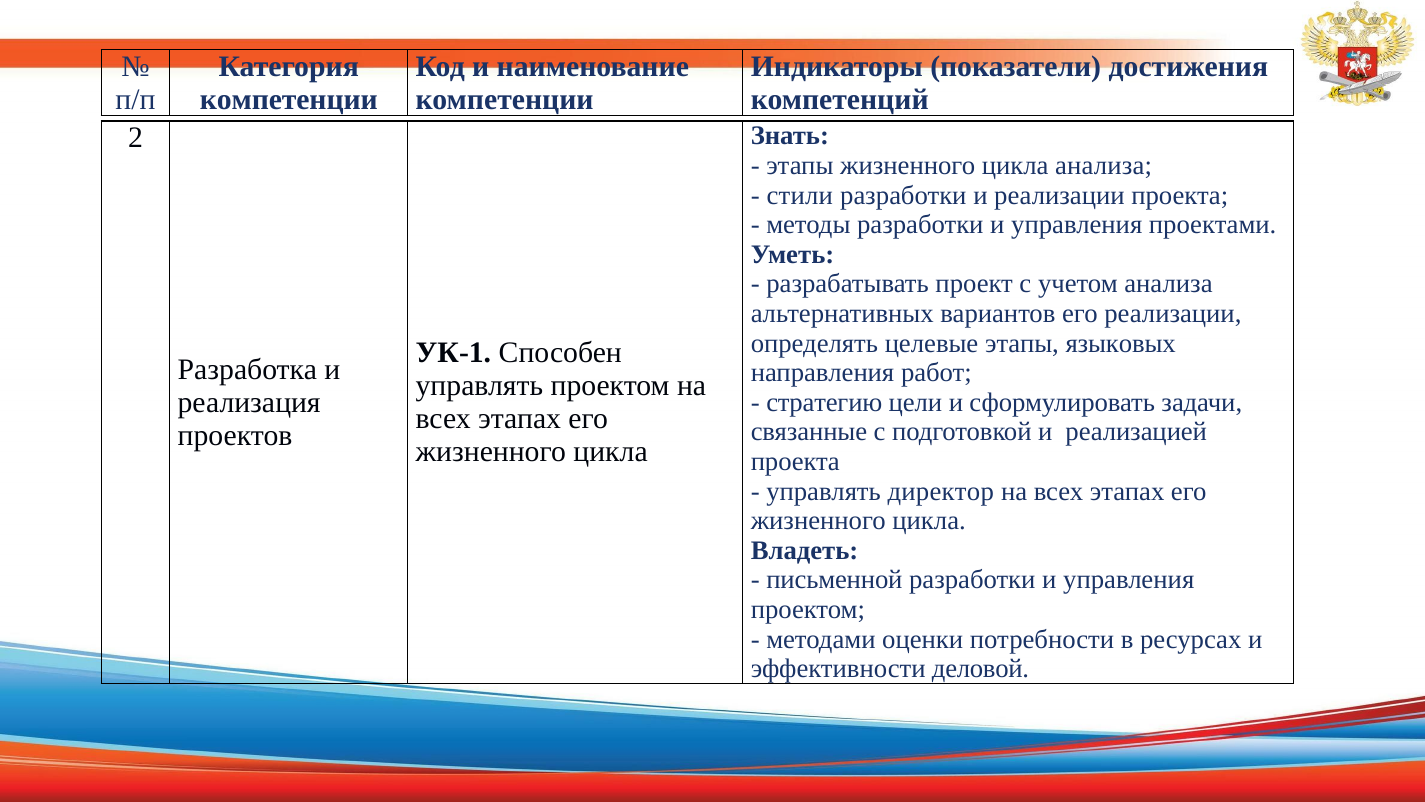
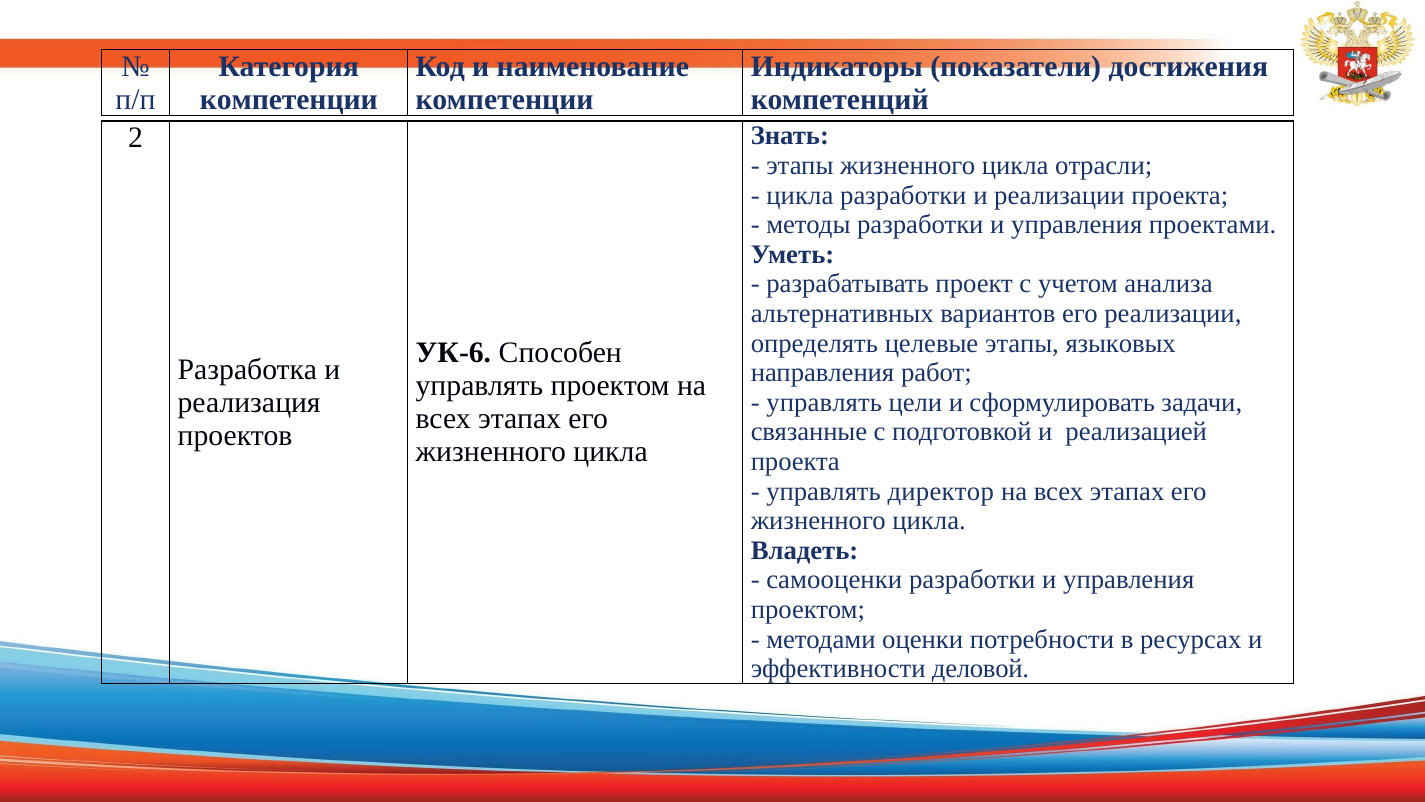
цикла анализа: анализа -> отрасли
стили at (800, 195): стили -> цикла
УК-1: УК-1 -> УК-6
стратегию at (824, 402): стратегию -> управлять
письменной: письменной -> самооценки
